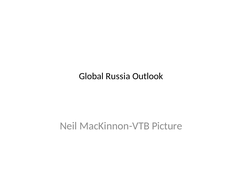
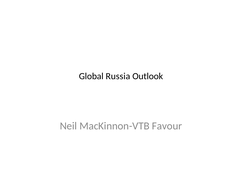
Picture: Picture -> Favour
